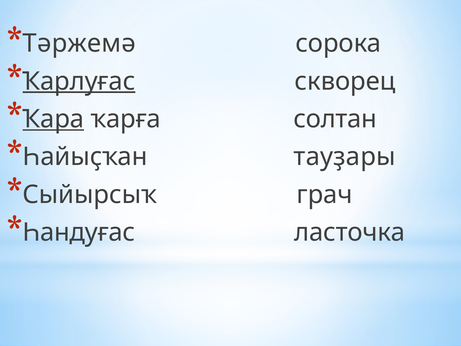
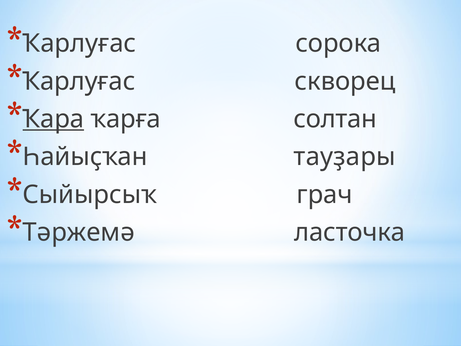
Тәржемә at (79, 43): Тәржемә -> Ҡарлуғас
Ҡарлуғас at (79, 81) underline: present -> none
Һандуғас: Һандуғас -> Тәржемә
